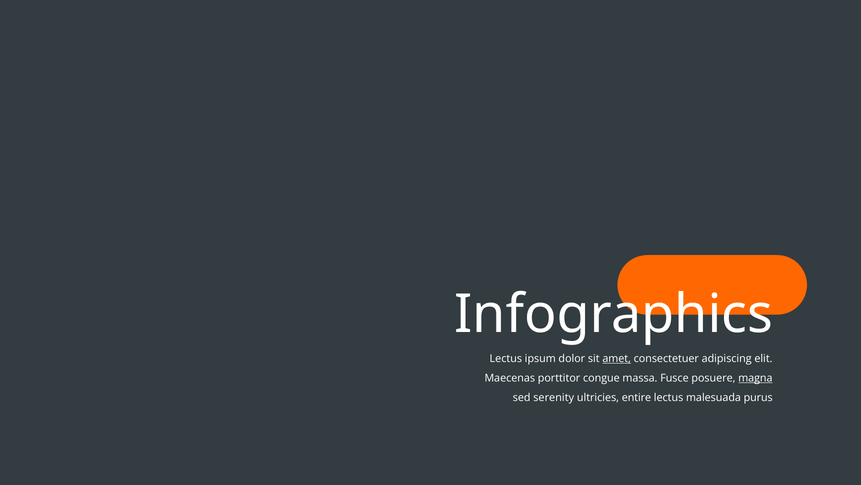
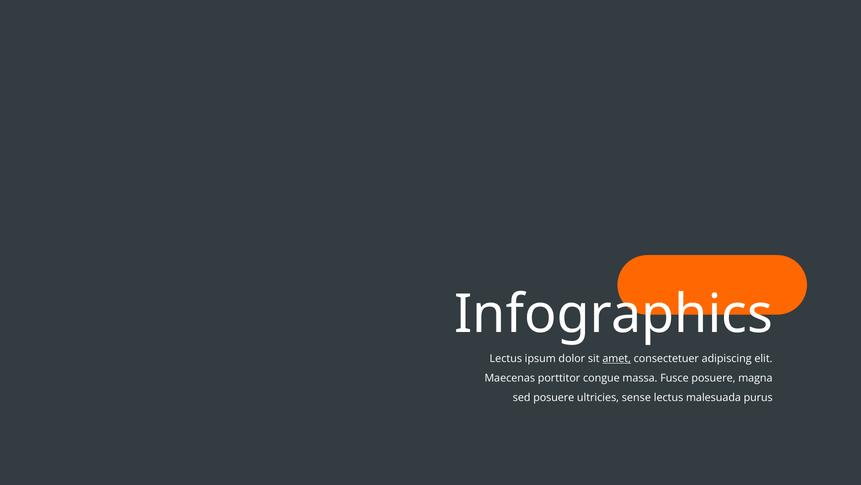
magna underline: present -> none
sed serenity: serenity -> posuere
entire: entire -> sense
